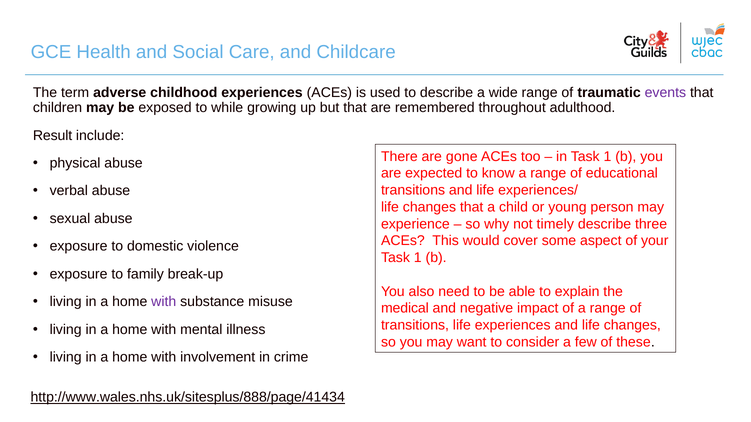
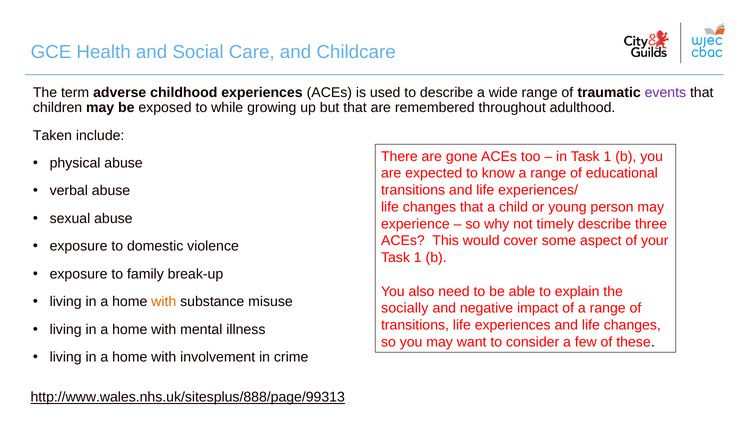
Result: Result -> Taken
with at (164, 302) colour: purple -> orange
medical: medical -> socially
http://www.wales.nhs.uk/sitesplus/888/page/41434: http://www.wales.nhs.uk/sitesplus/888/page/41434 -> http://www.wales.nhs.uk/sitesplus/888/page/99313
